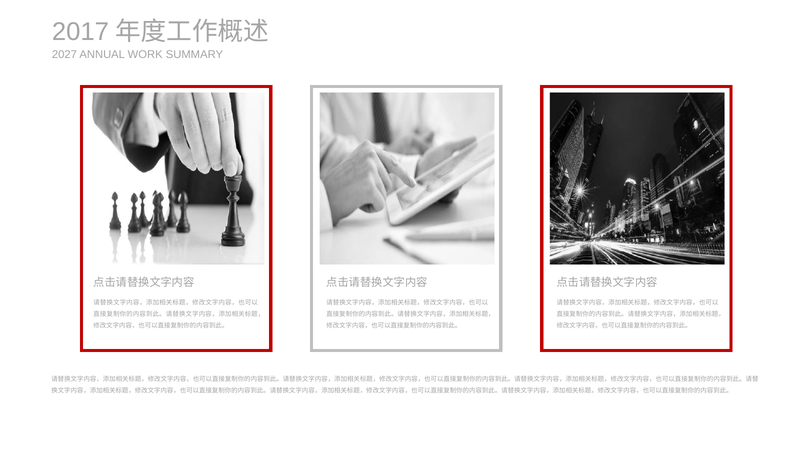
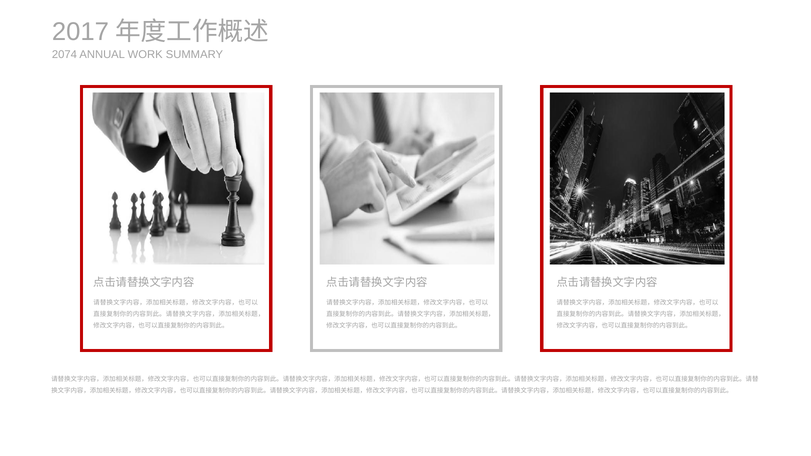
2027: 2027 -> 2074
